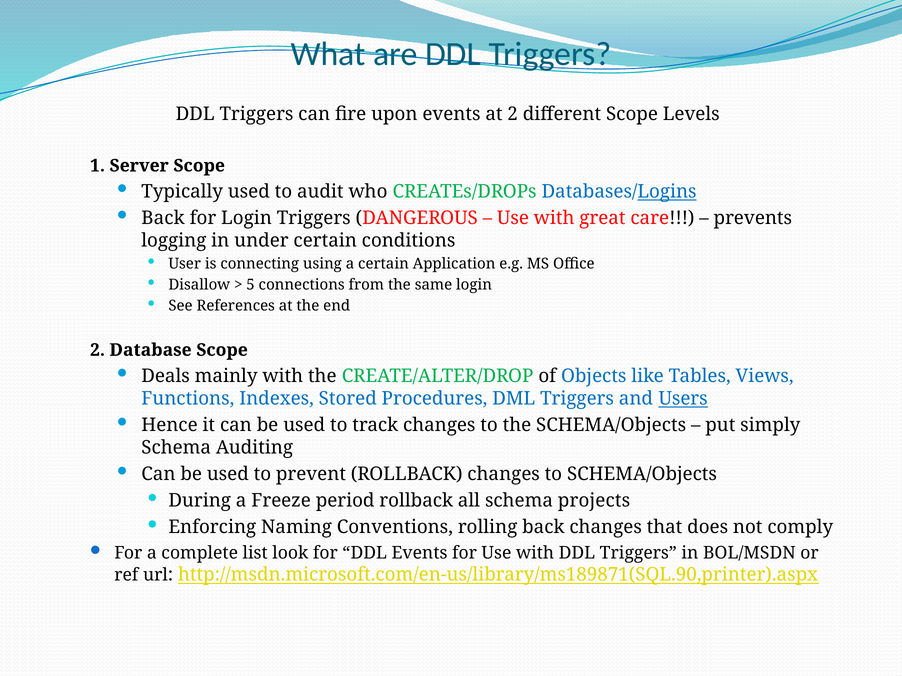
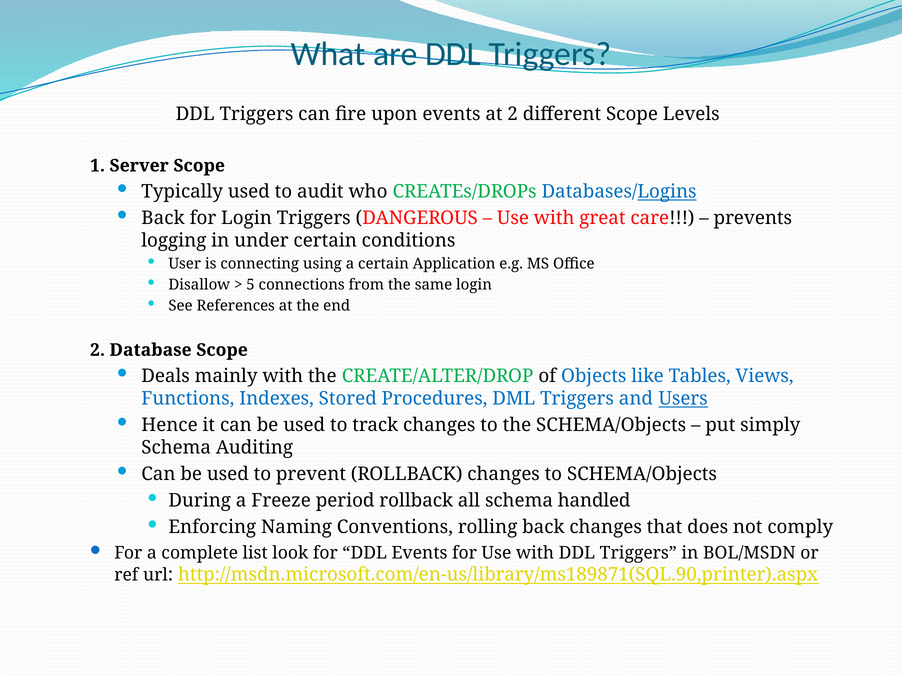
projects: projects -> handled
